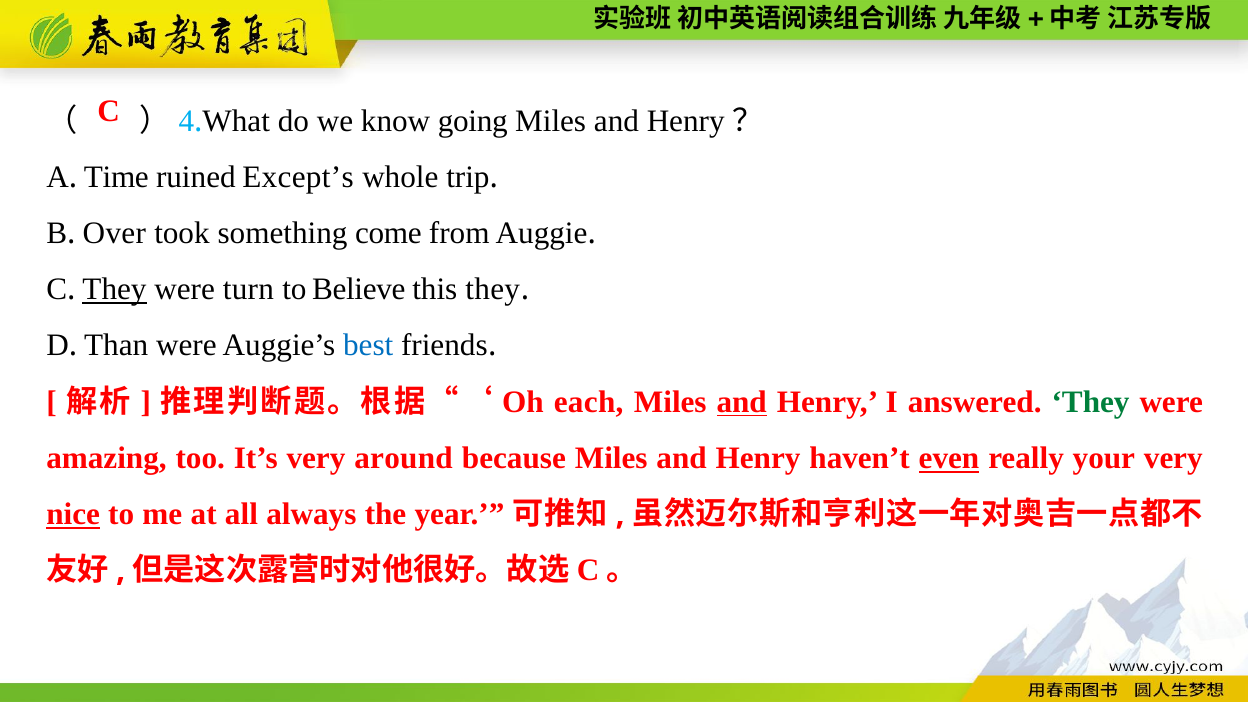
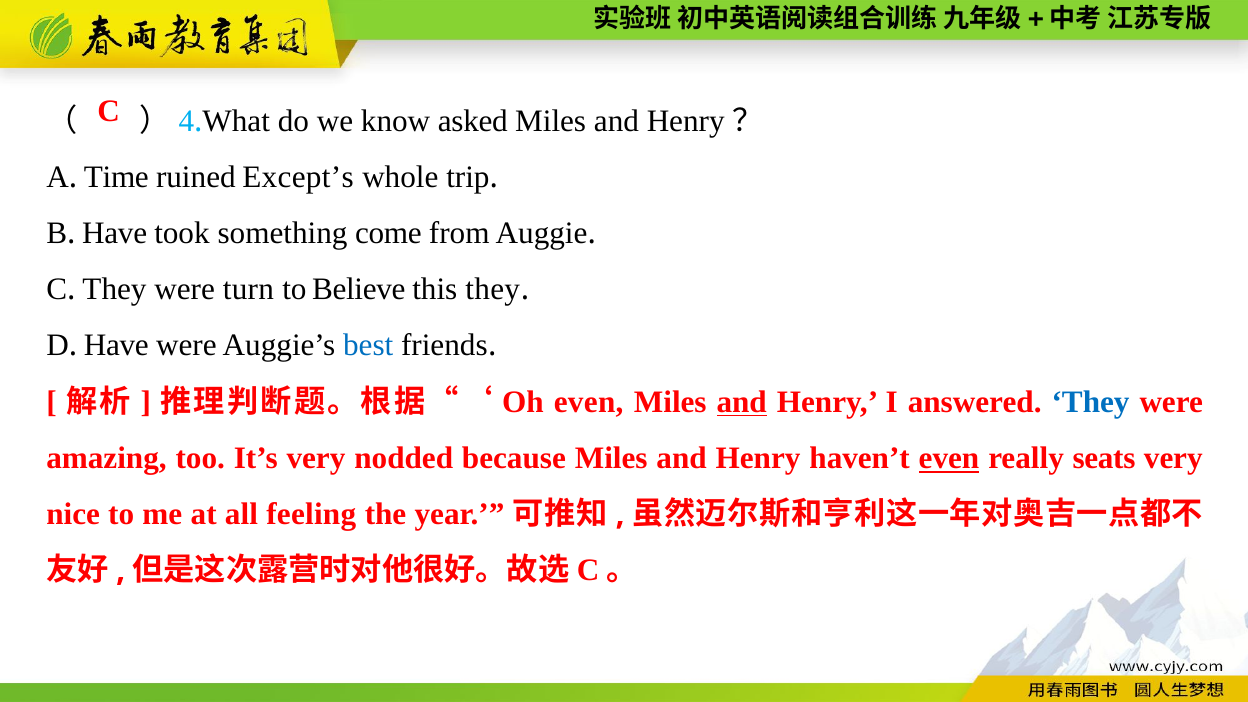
going: going -> asked
Over at (114, 233): Over -> Have
They at (115, 289) underline: present -> none
Than at (116, 345): Than -> Have
each at (589, 402): each -> even
They at (1091, 402) colour: green -> blue
around: around -> nodded
your: your -> seats
nice underline: present -> none
always: always -> feeling
